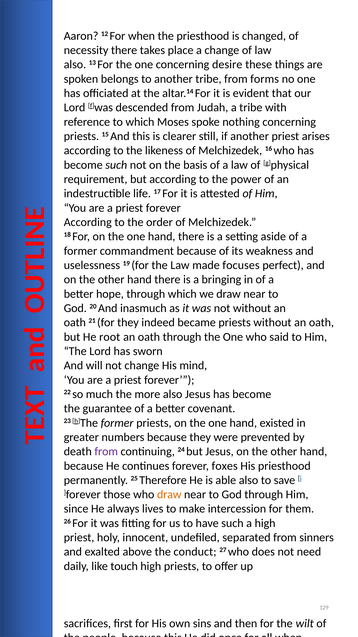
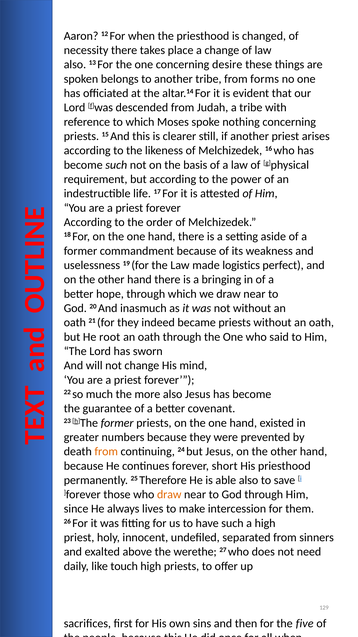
focuses: focuses -> logistics
from at (106, 451) colour: purple -> orange
foxes: foxes -> short
conduct: conduct -> werethe
wilt: wilt -> five
